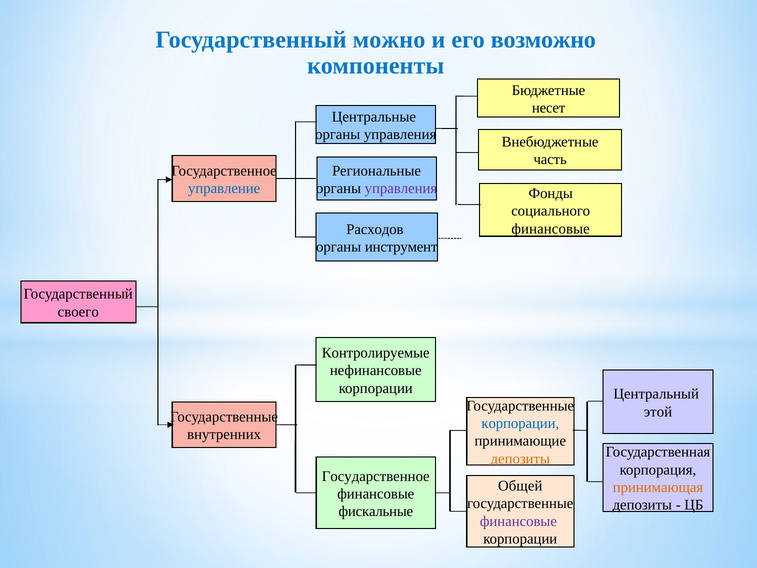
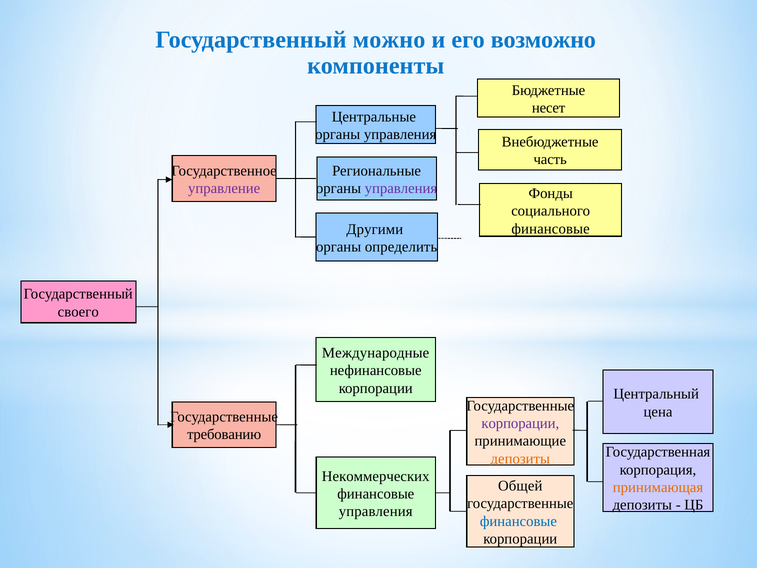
управление colour: blue -> purple
Расходов: Расходов -> Другими
инструмент: инструмент -> определить
Контролируемые: Контролируемые -> Международные
этой: этой -> цена
корпорации at (520, 423) colour: blue -> purple
внутренних: внутренних -> требованию
Государственное at (376, 476): Государственное -> Некоммерческих
фискальные at (376, 511): фискальные -> управления
финансовые at (518, 521) colour: purple -> blue
